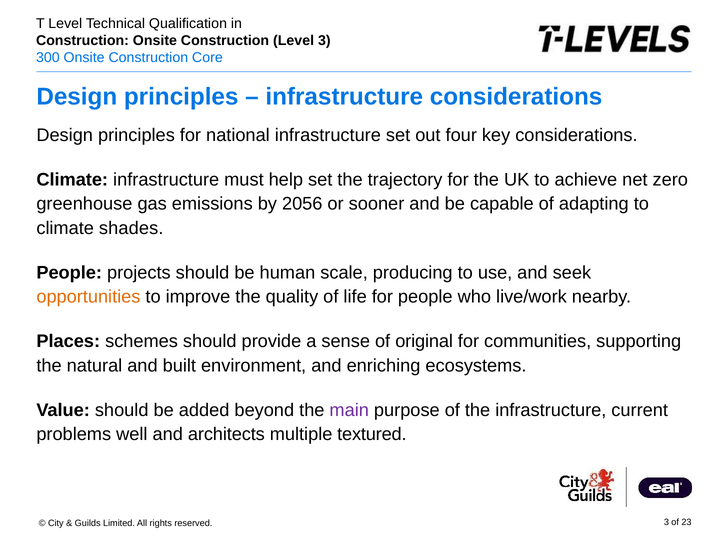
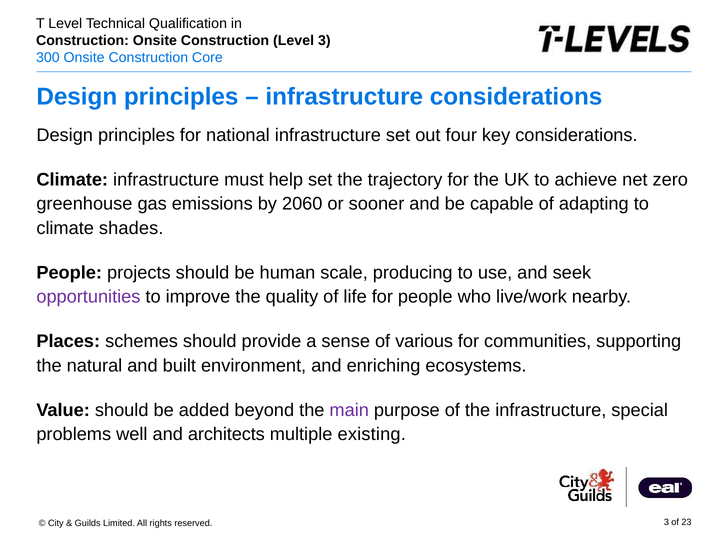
2056: 2056 -> 2060
opportunities colour: orange -> purple
original: original -> various
current: current -> special
textured: textured -> existing
